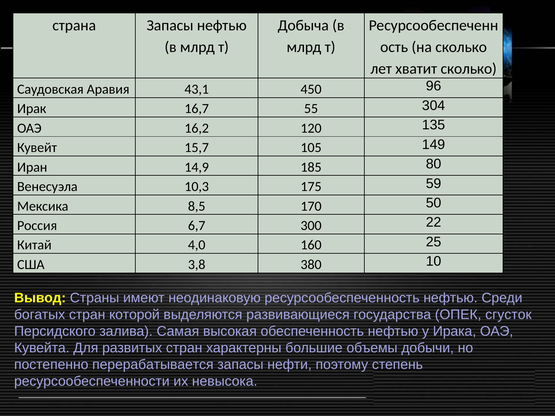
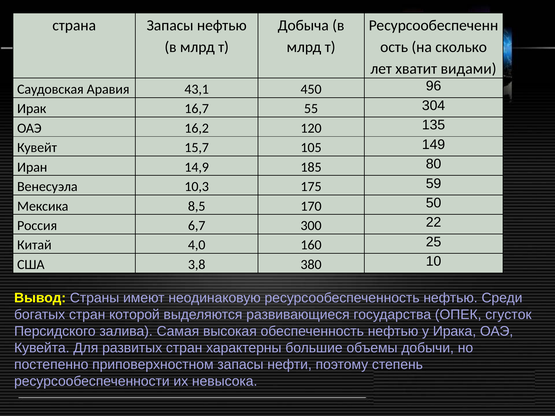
хватит сколько: сколько -> видами
перерабатывается: перерабатывается -> приповерхностном
